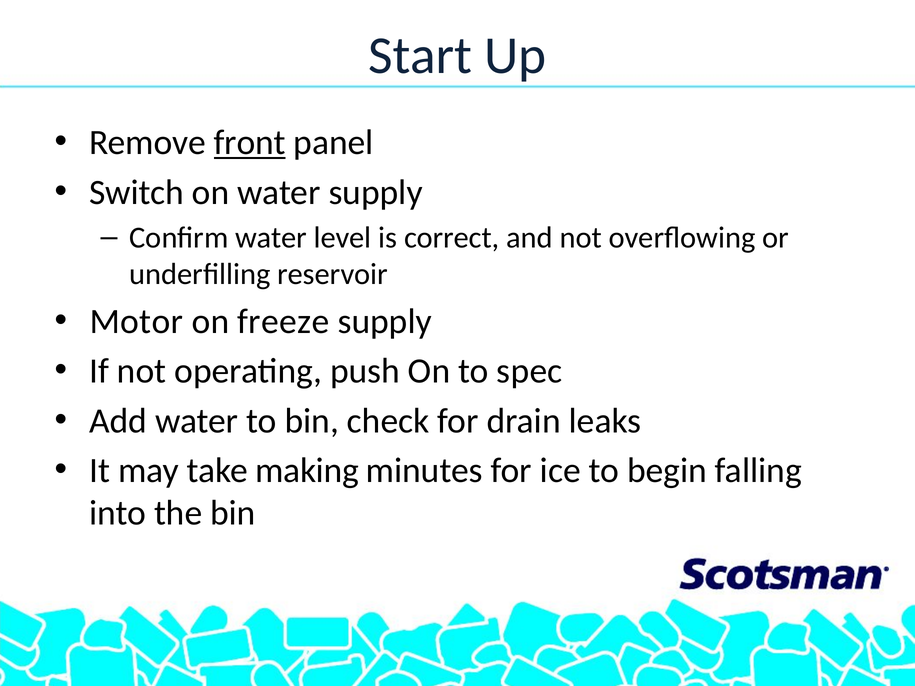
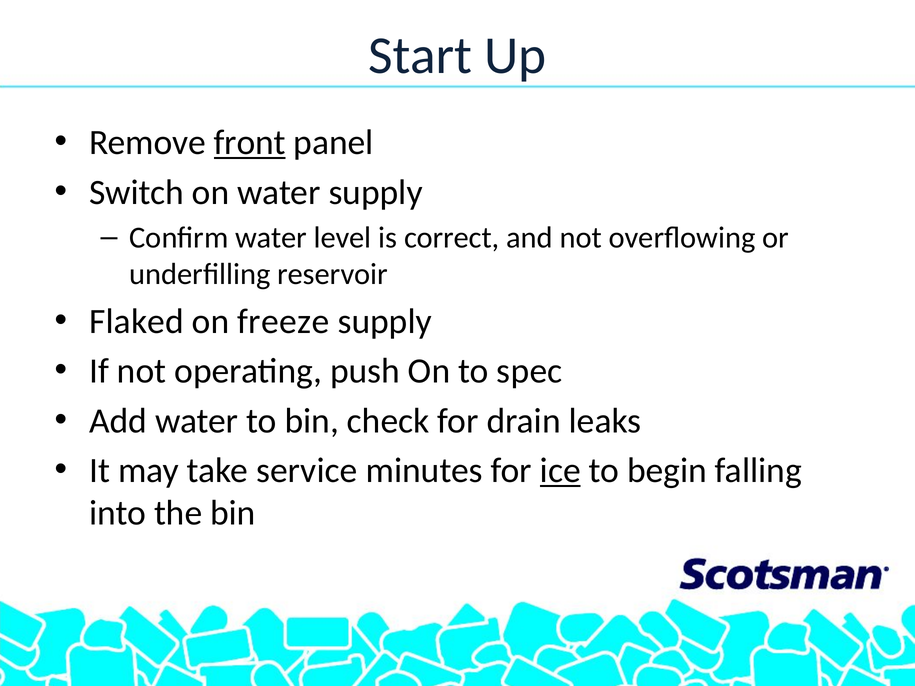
Motor: Motor -> Flaked
making: making -> service
ice underline: none -> present
